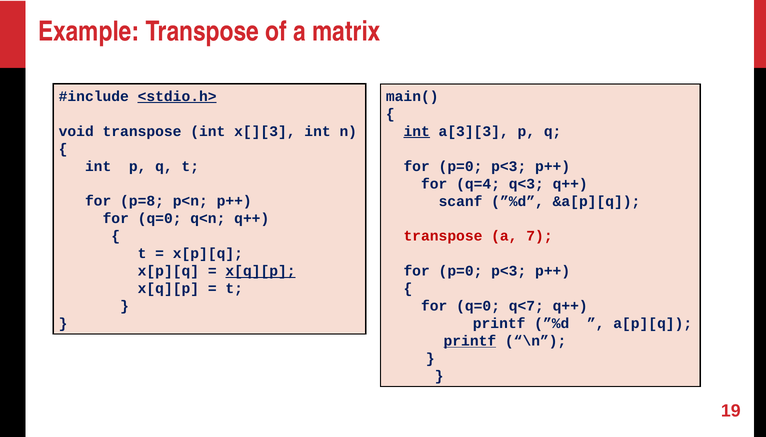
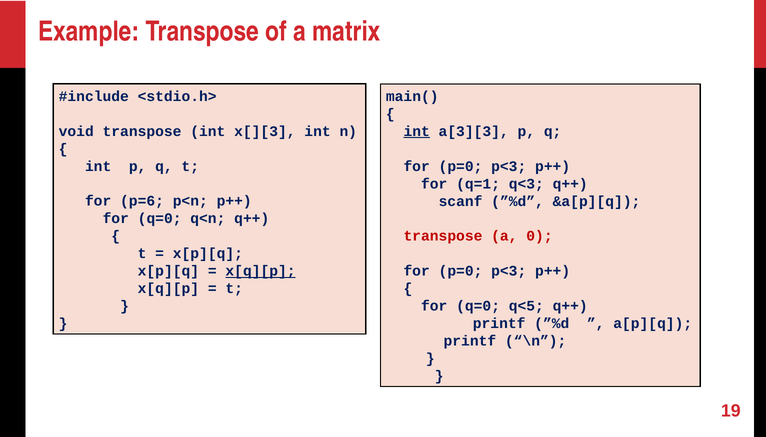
<stdio.h> underline: present -> none
q=4: q=4 -> q=1
p=8: p=8 -> p=6
7: 7 -> 0
q<7: q<7 -> q<5
printf at (470, 342) underline: present -> none
